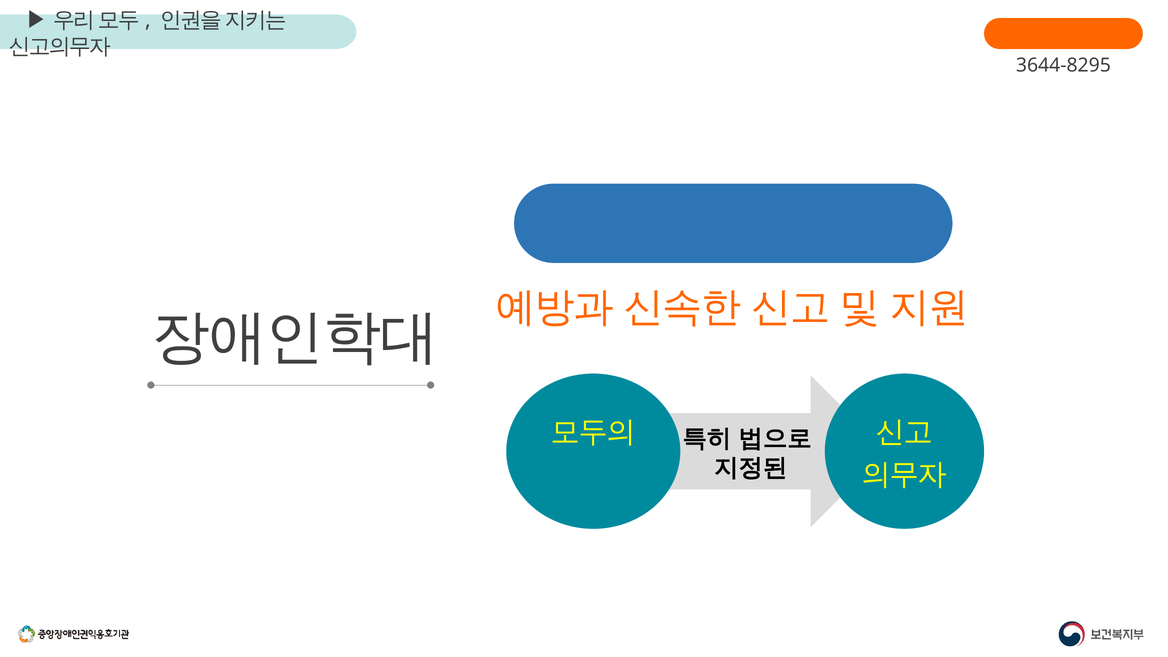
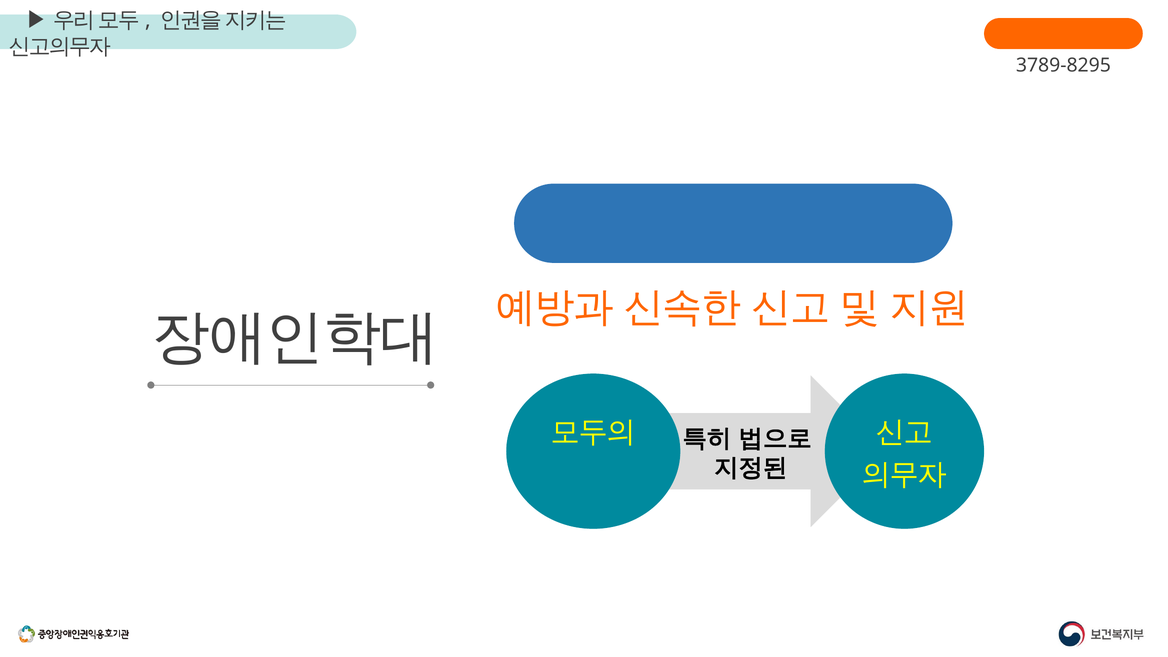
3644-8295: 3644-8295 -> 3789-8295
